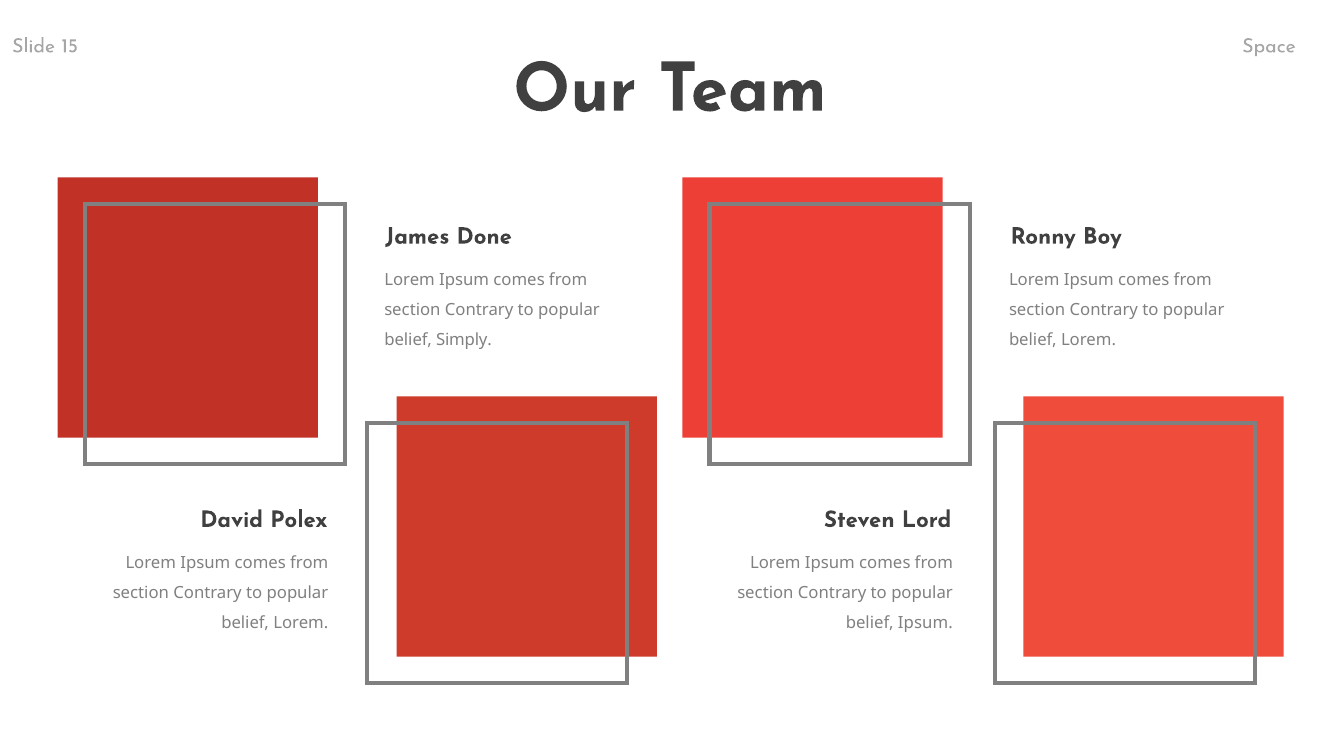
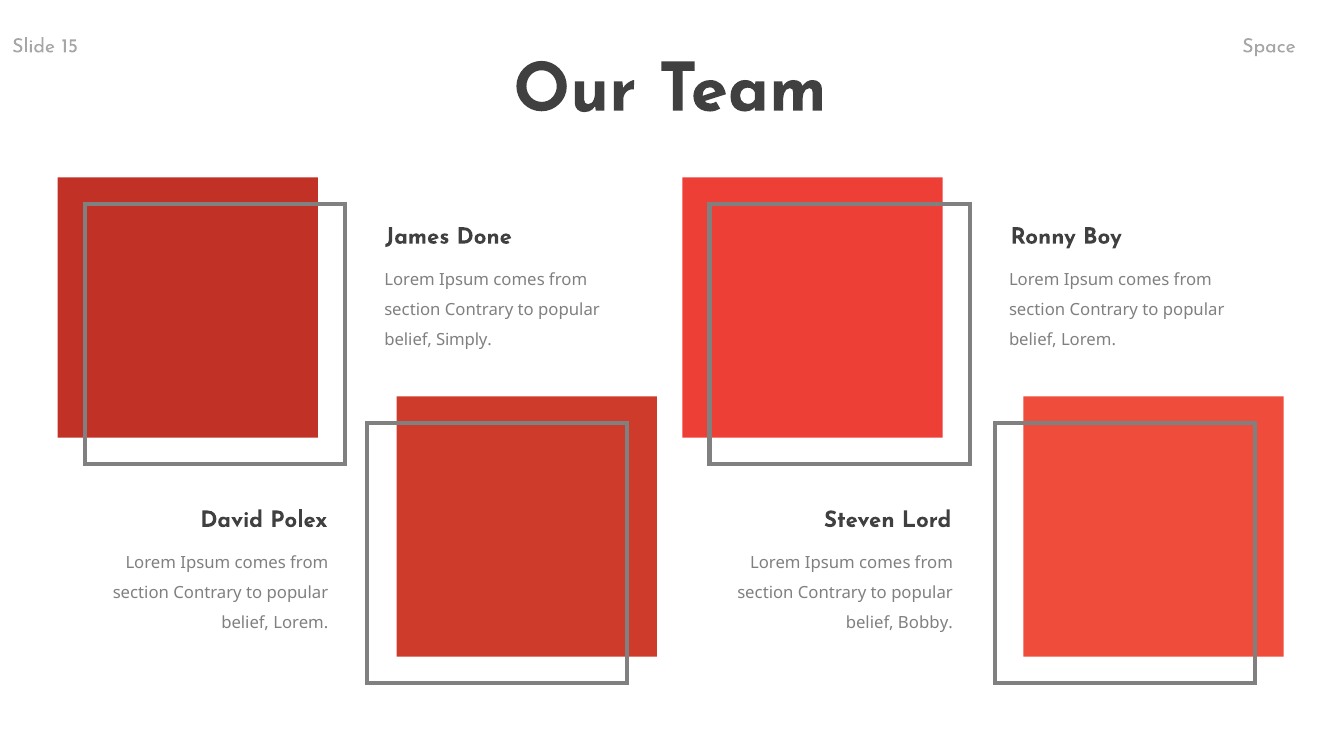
belief Ipsum: Ipsum -> Bobby
